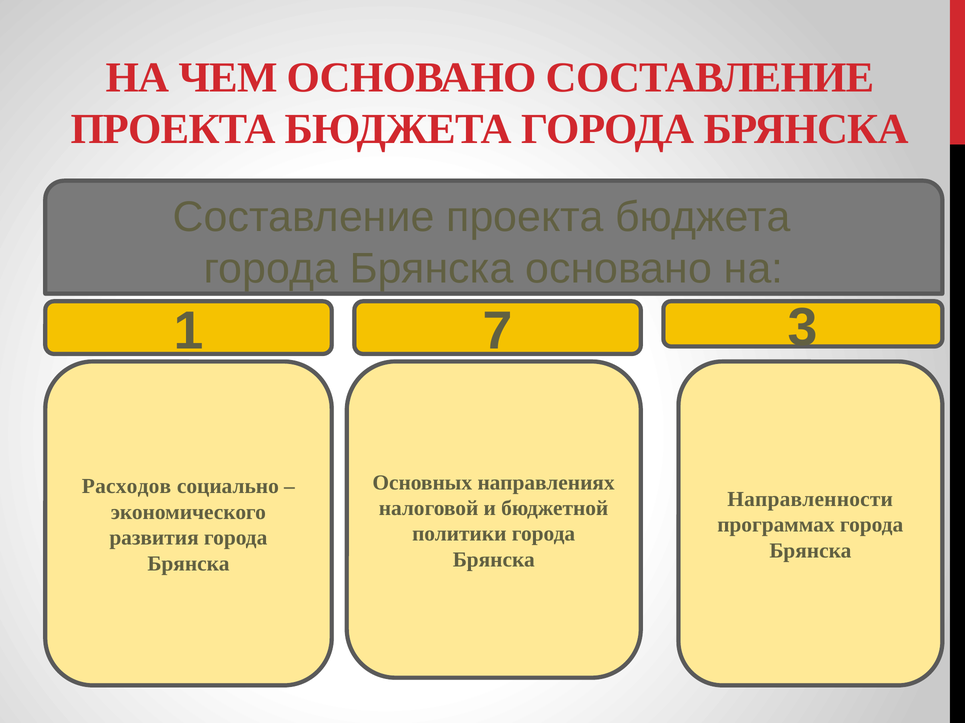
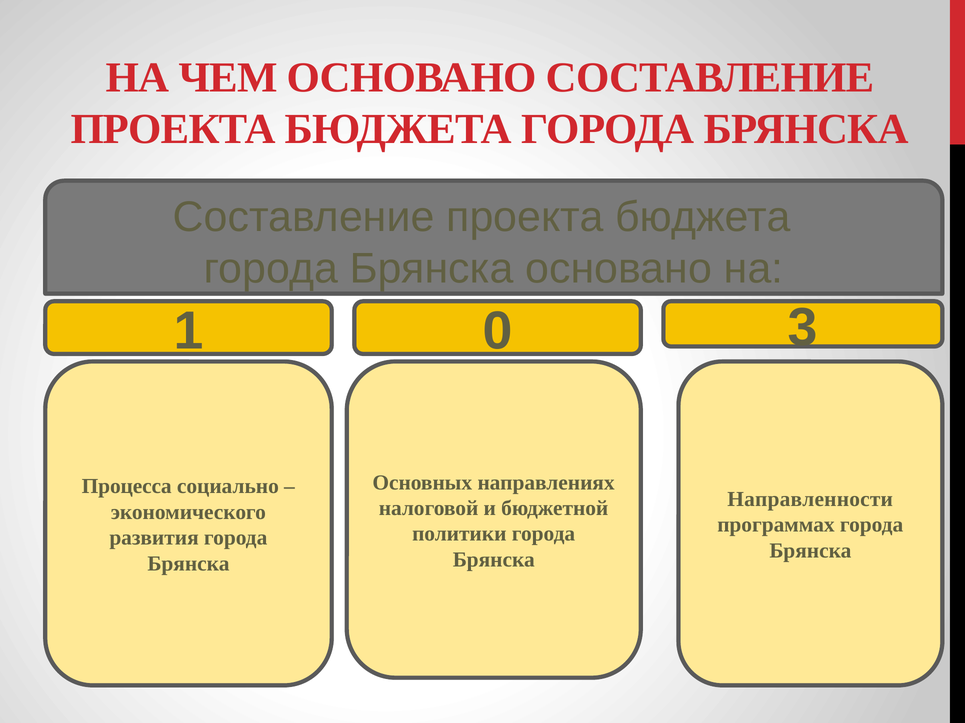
7: 7 -> 0
Расходов: Расходов -> Процесса
